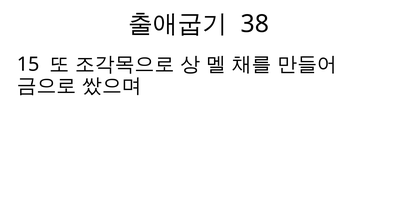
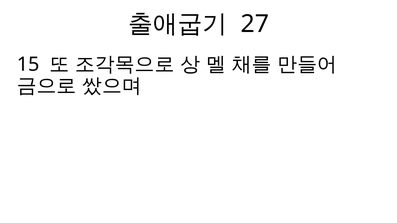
38: 38 -> 27
